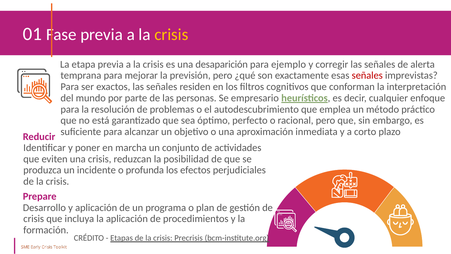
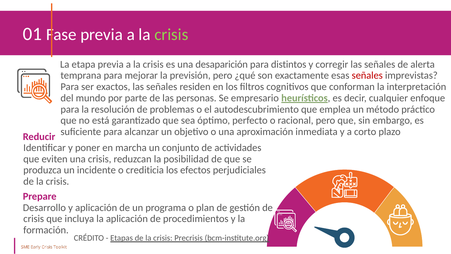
crisis at (171, 34) colour: yellow -> light green
ejemplo: ejemplo -> distintos
profunda: profunda -> crediticia
